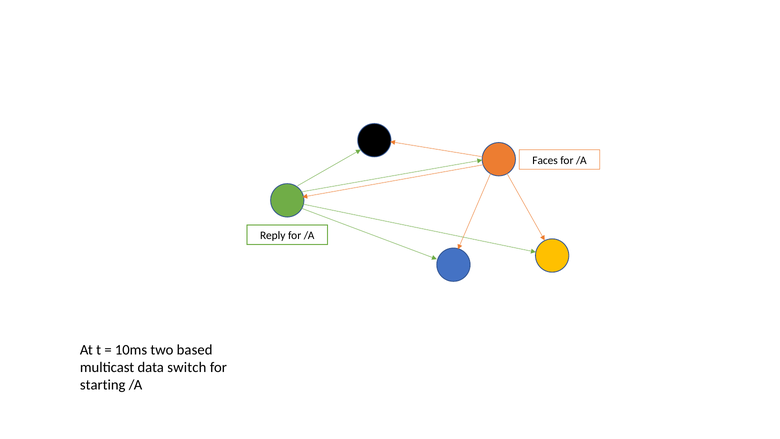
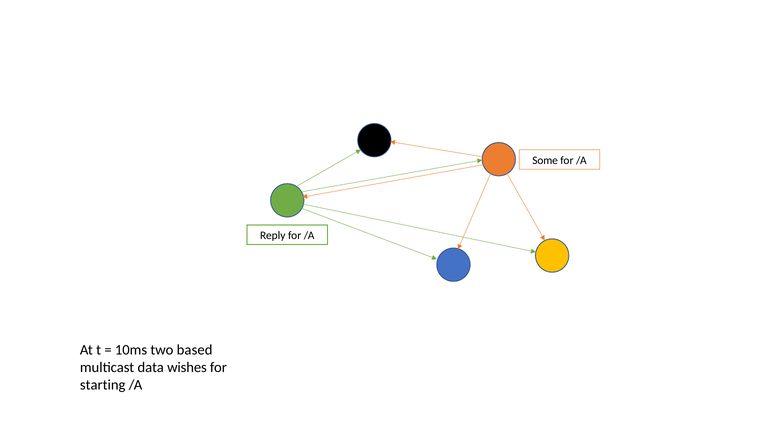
Faces: Faces -> Some
switch: switch -> wishes
